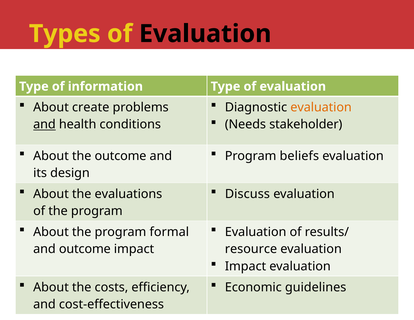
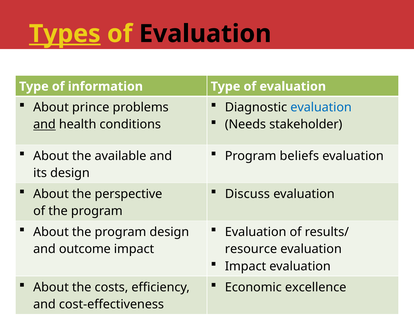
Types underline: none -> present
create: create -> prince
evaluation at (321, 107) colour: orange -> blue
the outcome: outcome -> available
evaluations: evaluations -> perspective
program formal: formal -> design
guidelines: guidelines -> excellence
